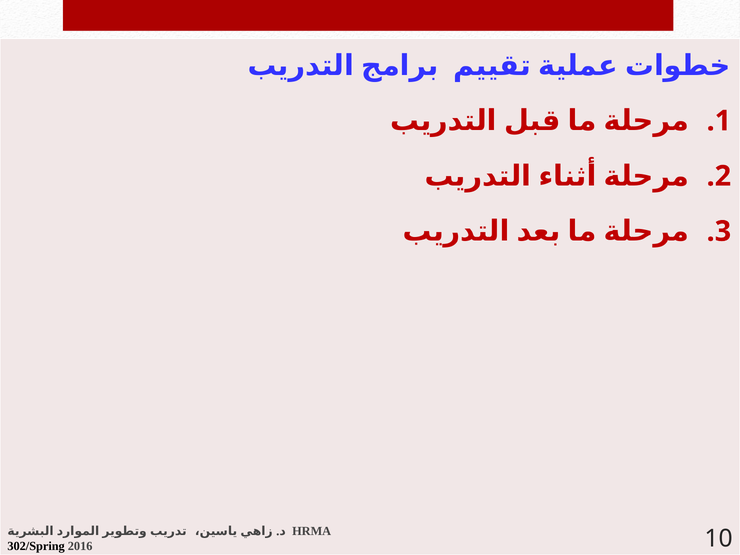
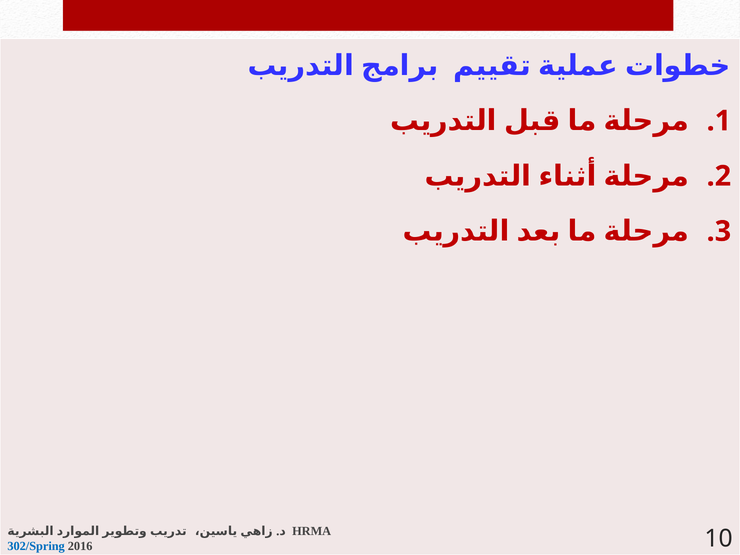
302/Spring colour: black -> blue
